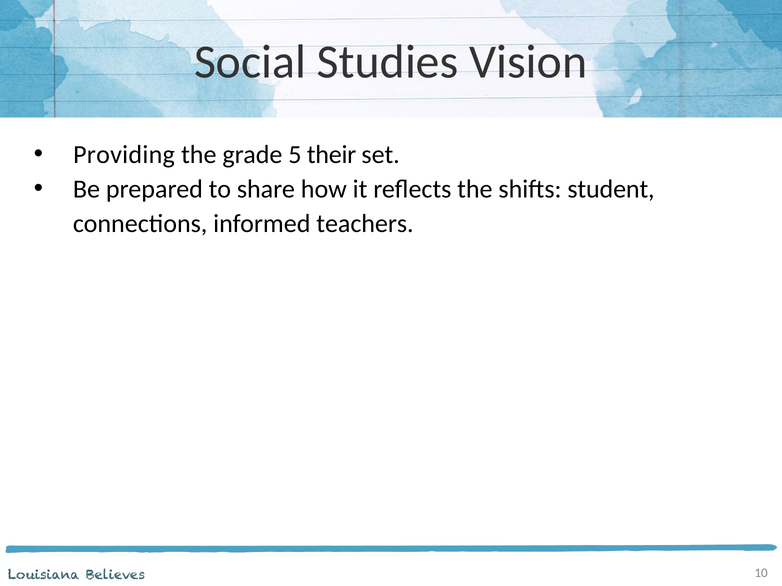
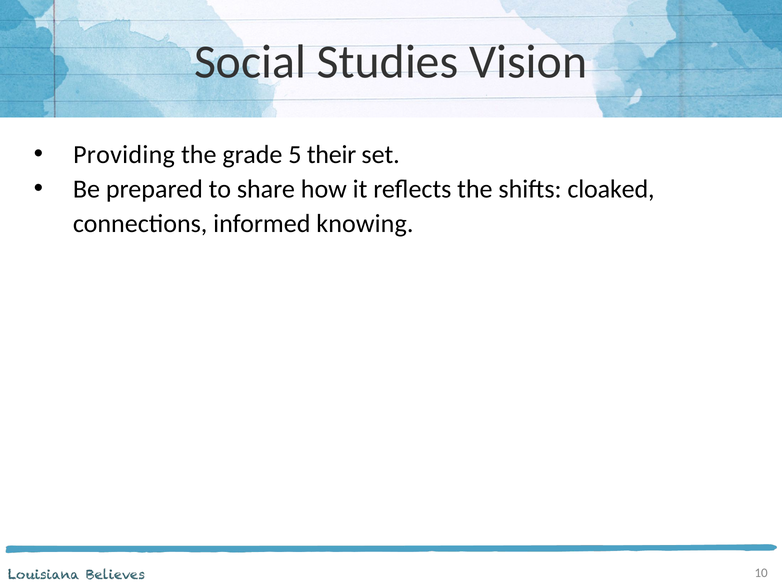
student: student -> cloaked
teachers: teachers -> knowing
